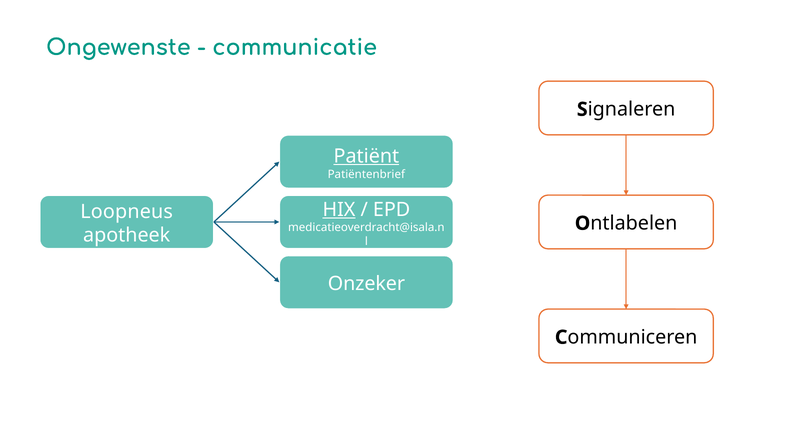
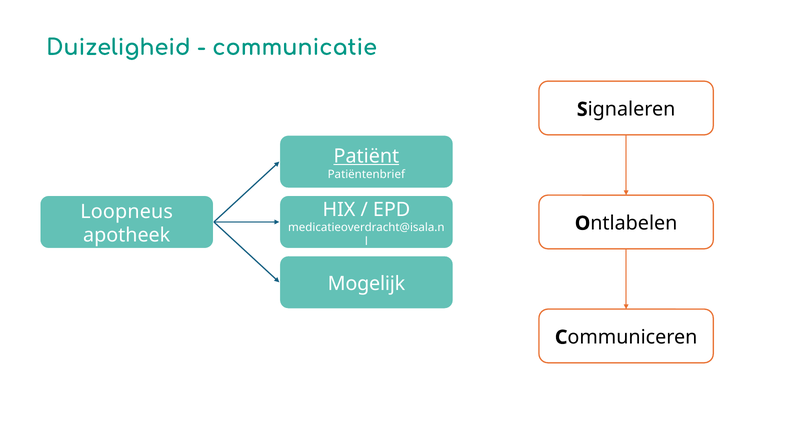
Ongewenste: Ongewenste -> Duizeligheid
HIX underline: present -> none
Onzeker: Onzeker -> Mogelijk
